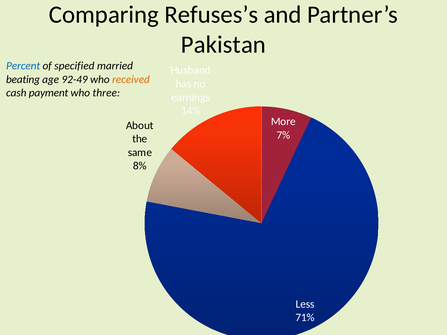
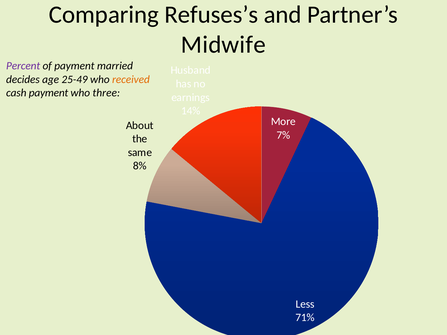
Pakistan: Pakistan -> Midwife
Percent colour: blue -> purple
of specified: specified -> payment
beating: beating -> decides
92-49: 92-49 -> 25-49
